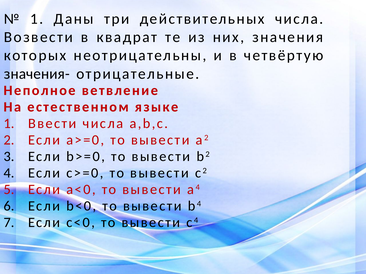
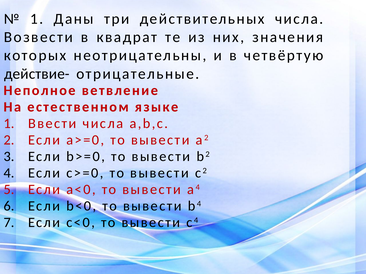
значения-: значения- -> действие-
